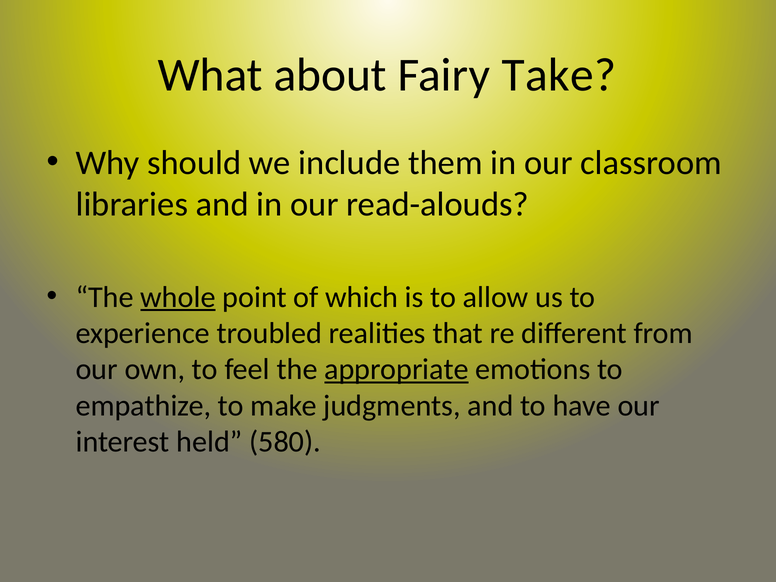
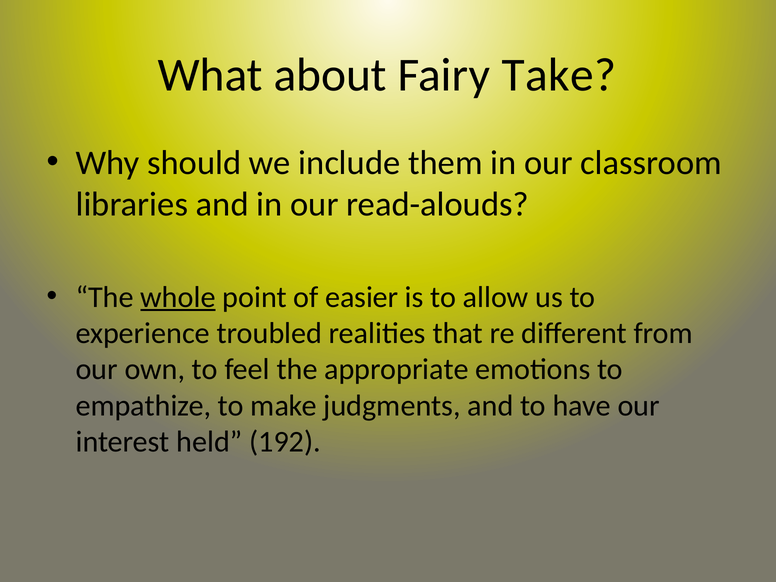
which: which -> easier
appropriate underline: present -> none
580: 580 -> 192
